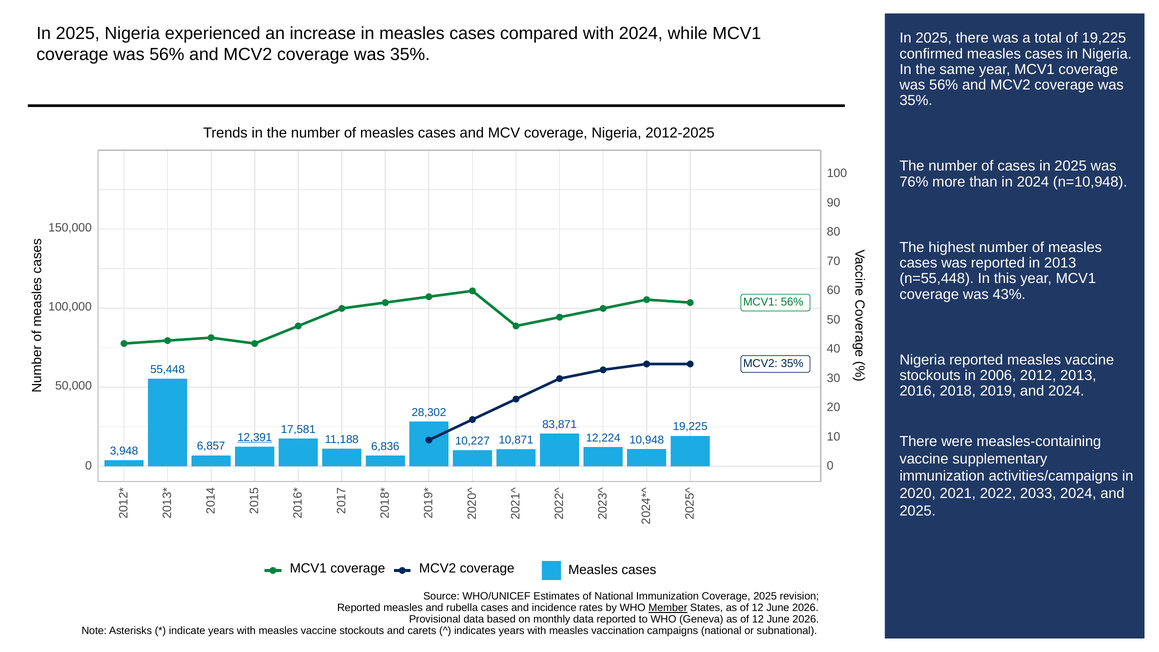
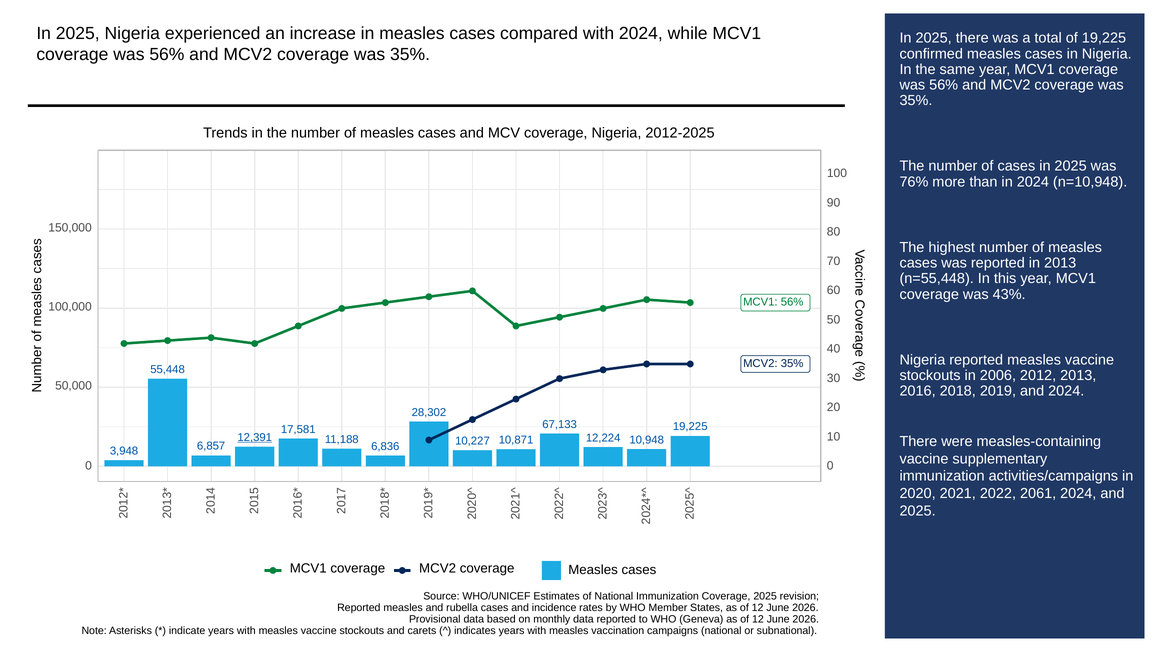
83,871: 83,871 -> 67,133
2033: 2033 -> 2061
Member underline: present -> none
